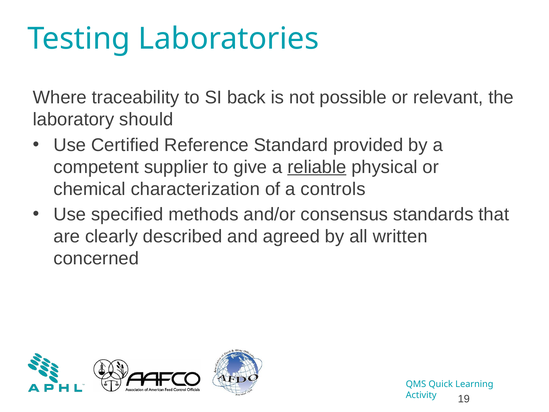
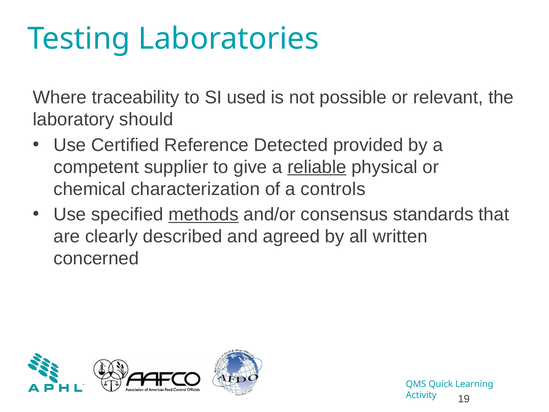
back: back -> used
Standard: Standard -> Detected
methods underline: none -> present
